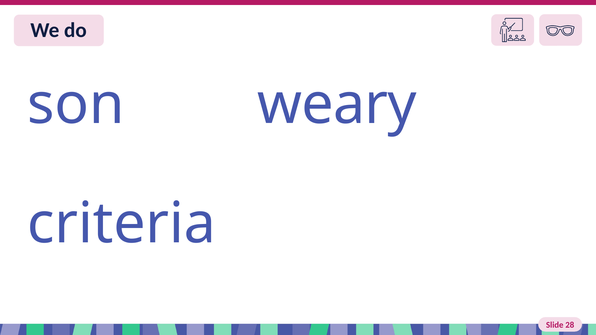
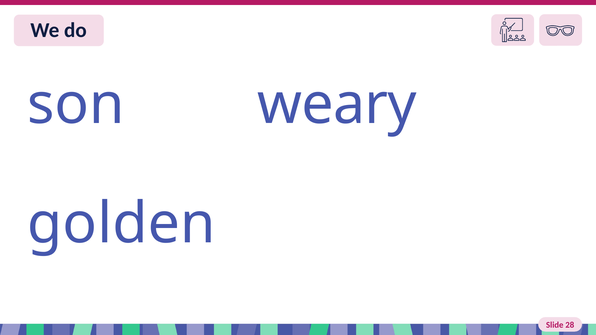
criteria: criteria -> golden
